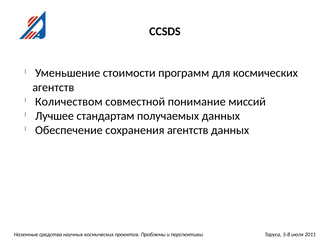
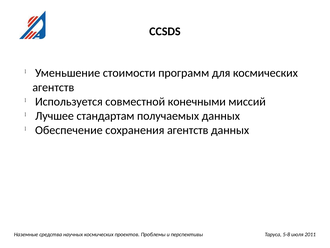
Количеством: Количеством -> Используется
понимание: понимание -> конечными
